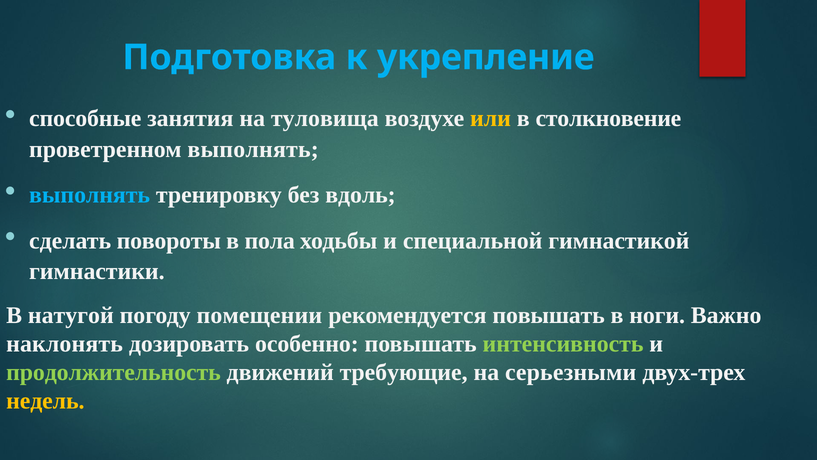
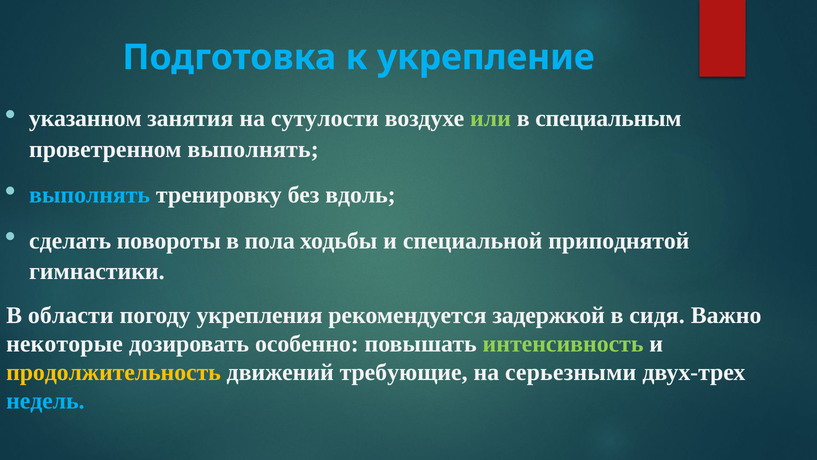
способные: способные -> указанном
туловища: туловища -> сутулости
или colour: yellow -> light green
столкновение: столкновение -> специальным
гимнастикой: гимнастикой -> приподнятой
натугой: натугой -> области
помещении: помещении -> укрепления
рекомендуется повышать: повышать -> задержкой
ноги: ноги -> сидя
наклонять: наклонять -> некоторые
продолжительность colour: light green -> yellow
недель colour: yellow -> light blue
